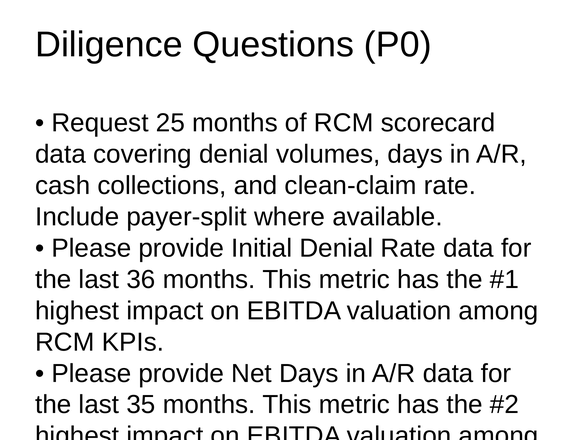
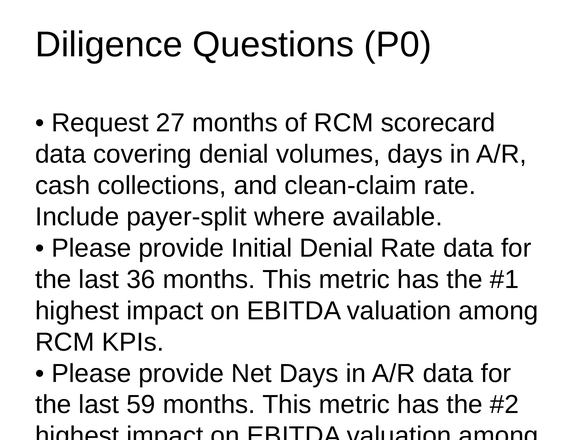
25: 25 -> 27
35: 35 -> 59
